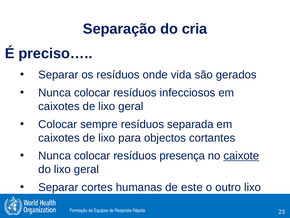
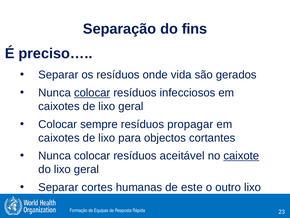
cria: cria -> fins
colocar at (92, 93) underline: none -> present
separada: separada -> propagar
presença: presença -> aceitável
